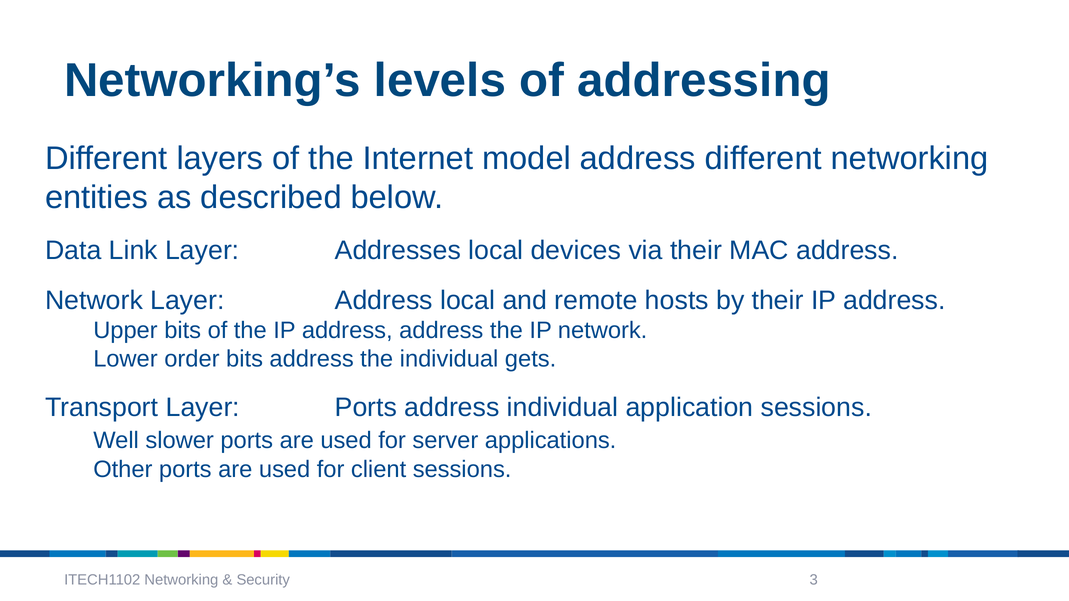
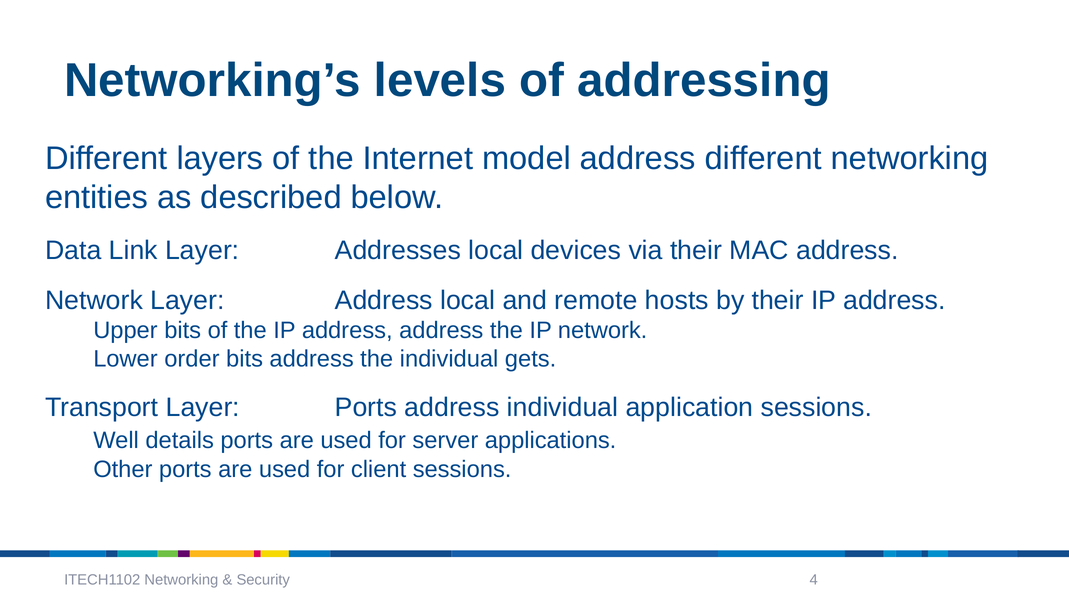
slower: slower -> details
3: 3 -> 4
